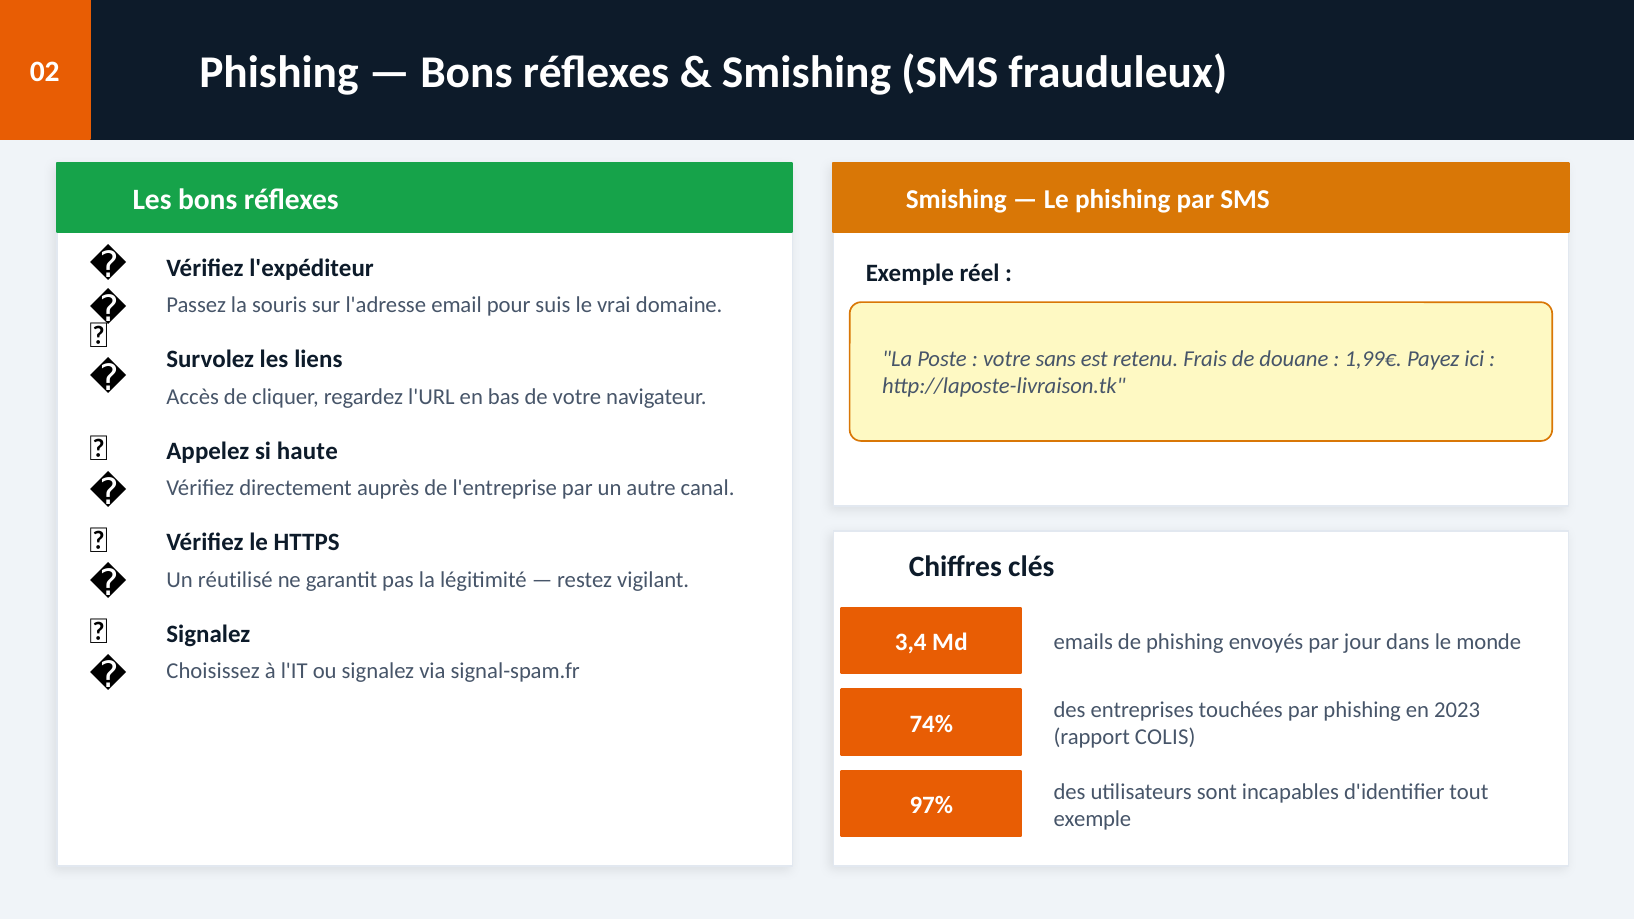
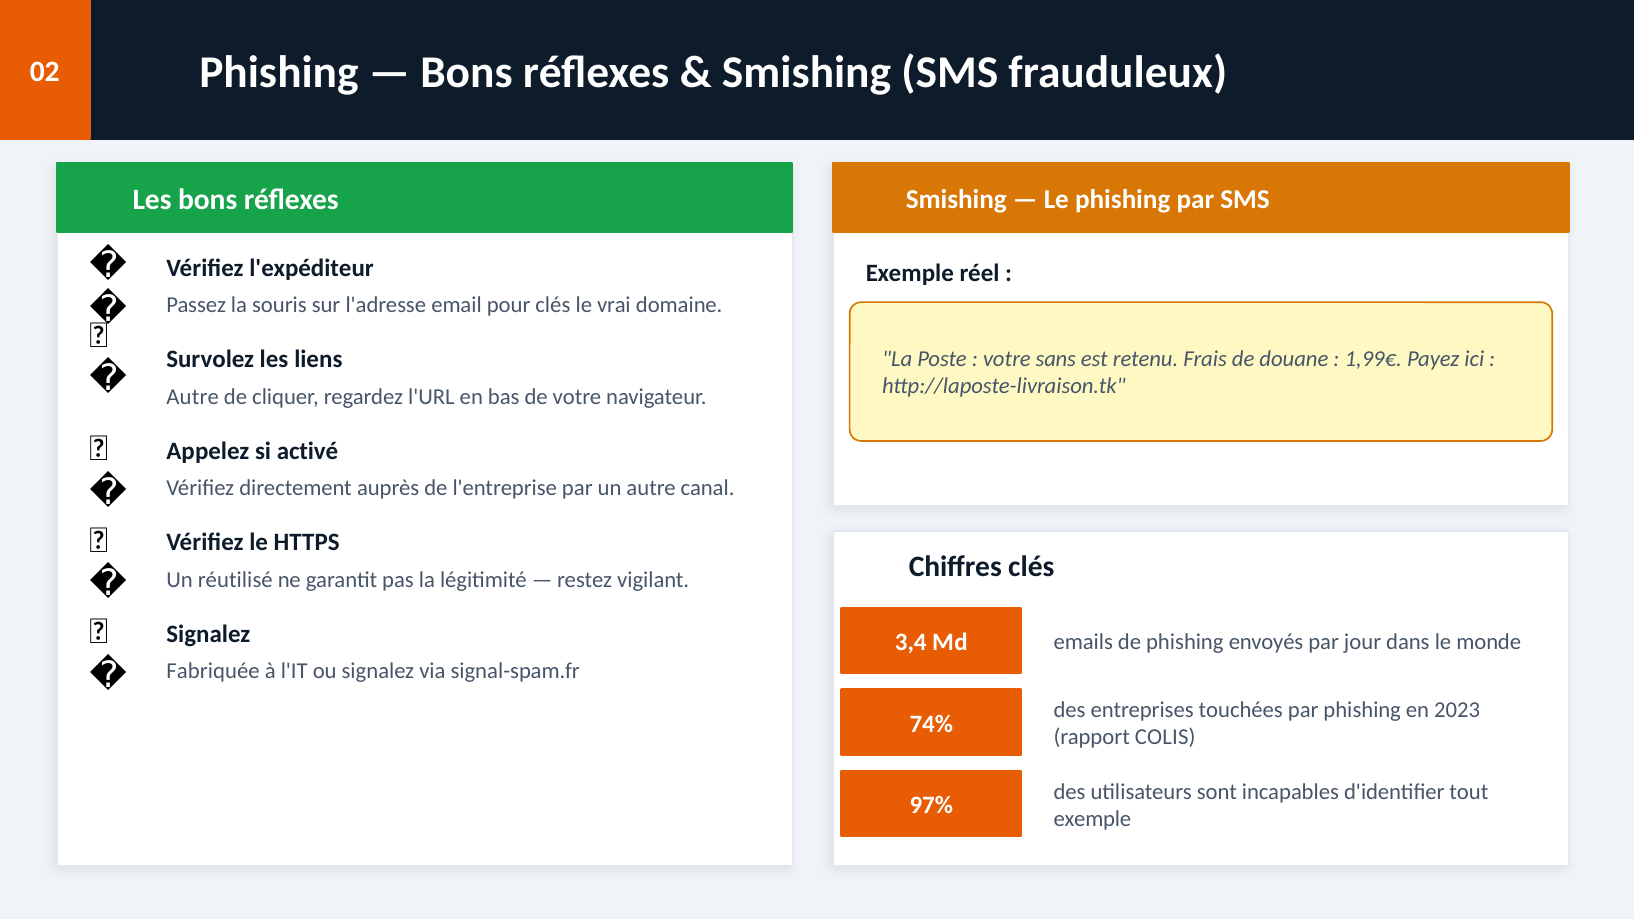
pour suis: suis -> clés
Accès at (193, 397): Accès -> Autre
haute: haute -> activé
Choisissez: Choisissez -> Fabriquée
